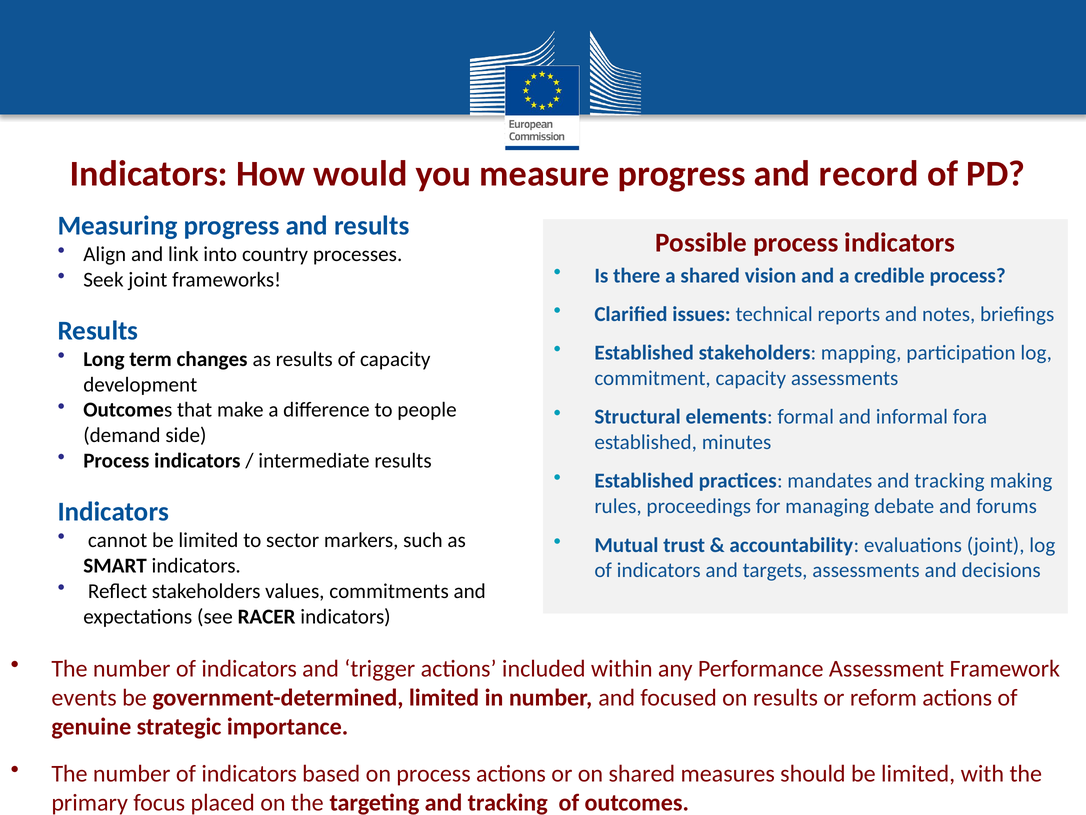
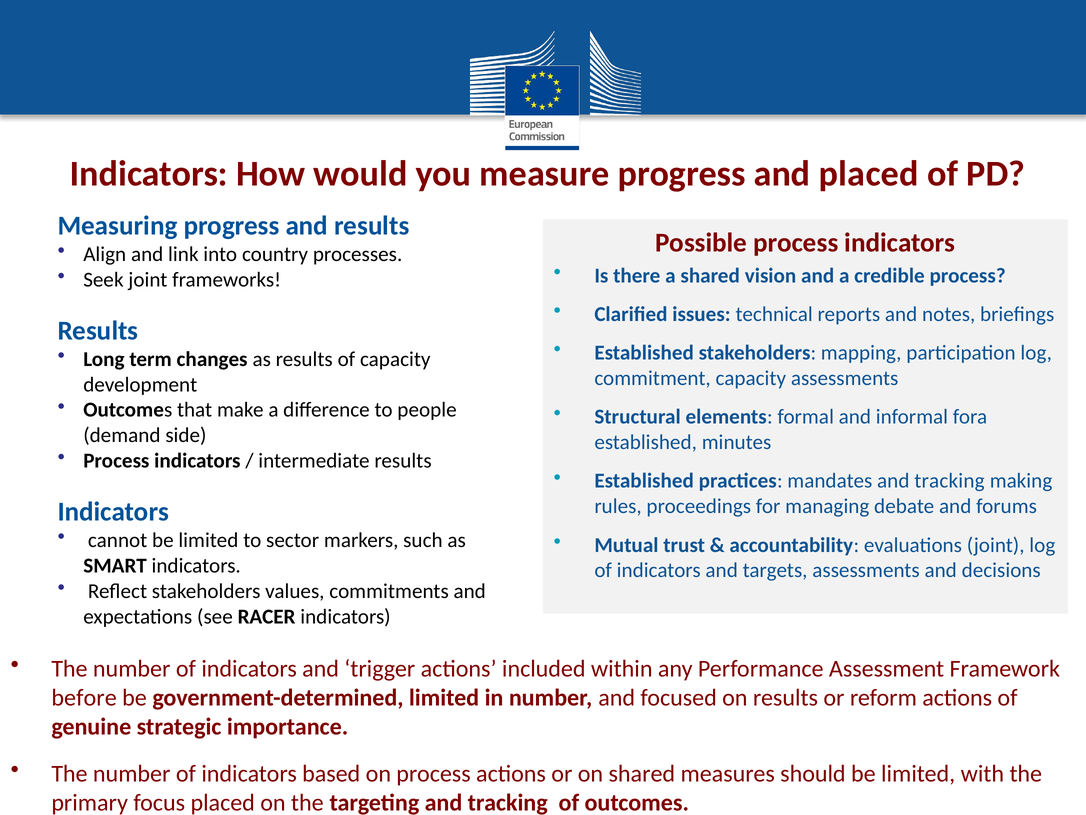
and record: record -> placed
events: events -> before
